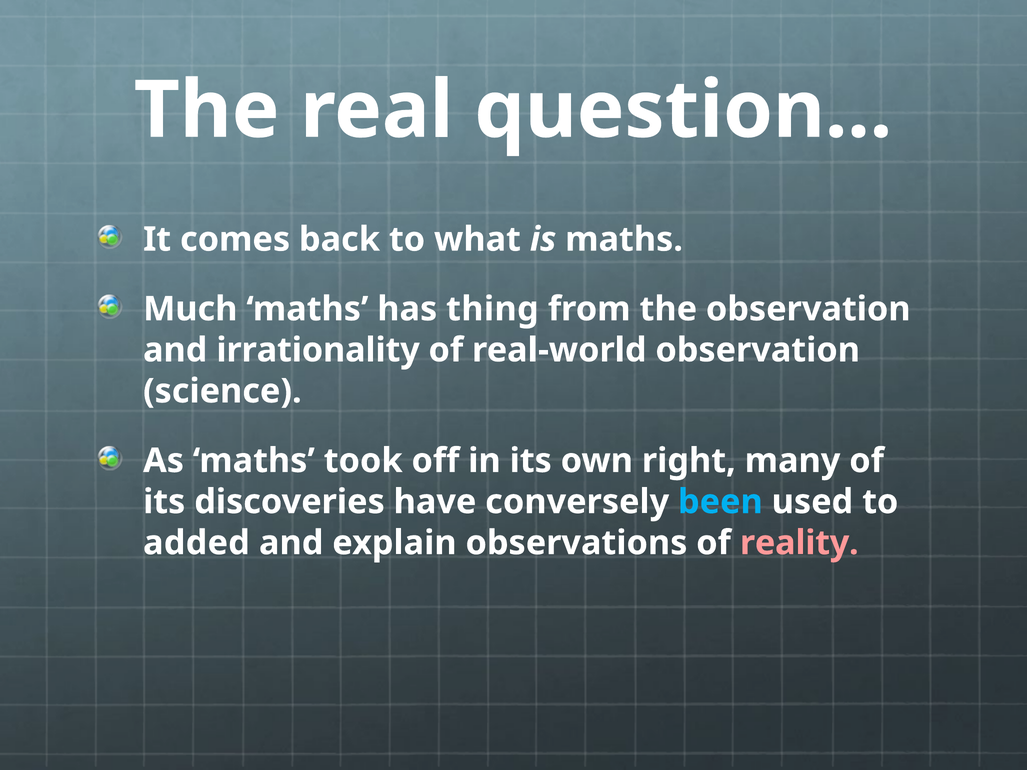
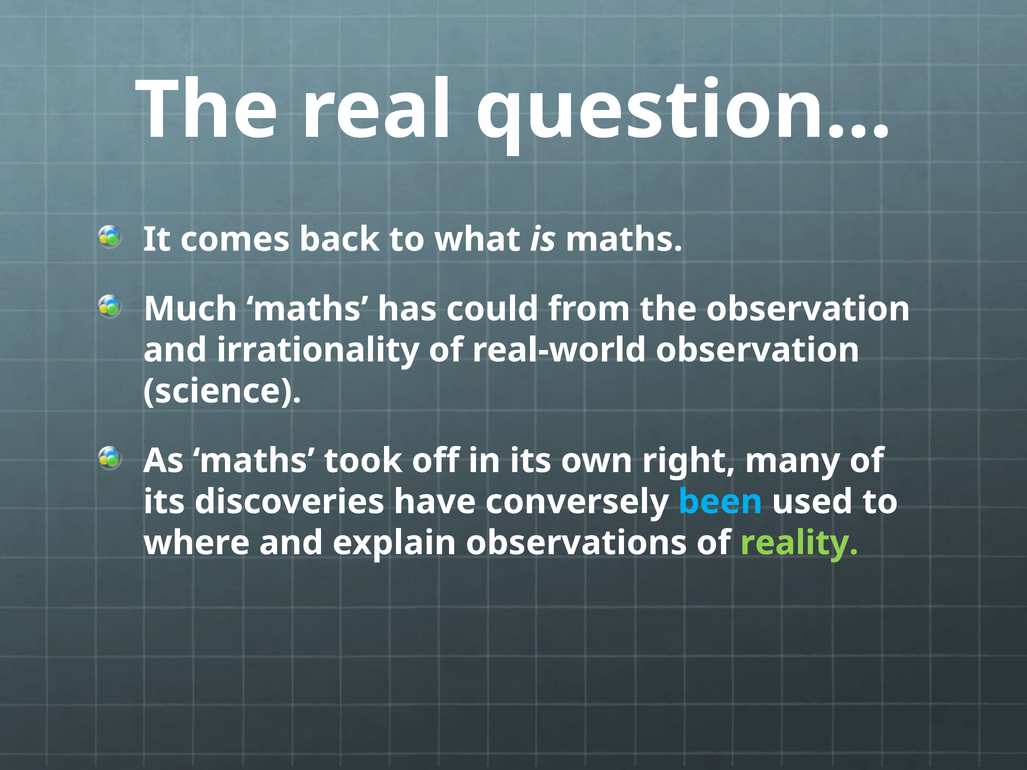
thing: thing -> could
added: added -> where
reality colour: pink -> light green
